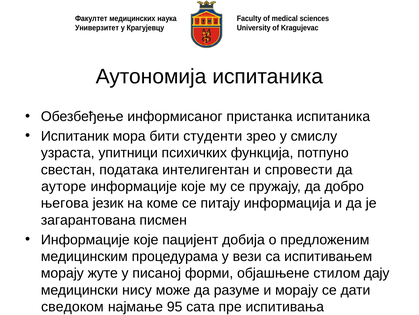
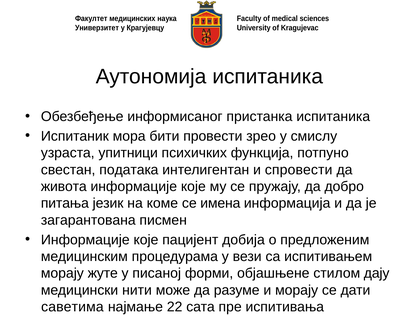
студенти: студенти -> провести
ауторе: ауторе -> живота
његова: његова -> питања
питају: питају -> имена
нису: нису -> нити
сведоком: сведоком -> саветима
95: 95 -> 22
